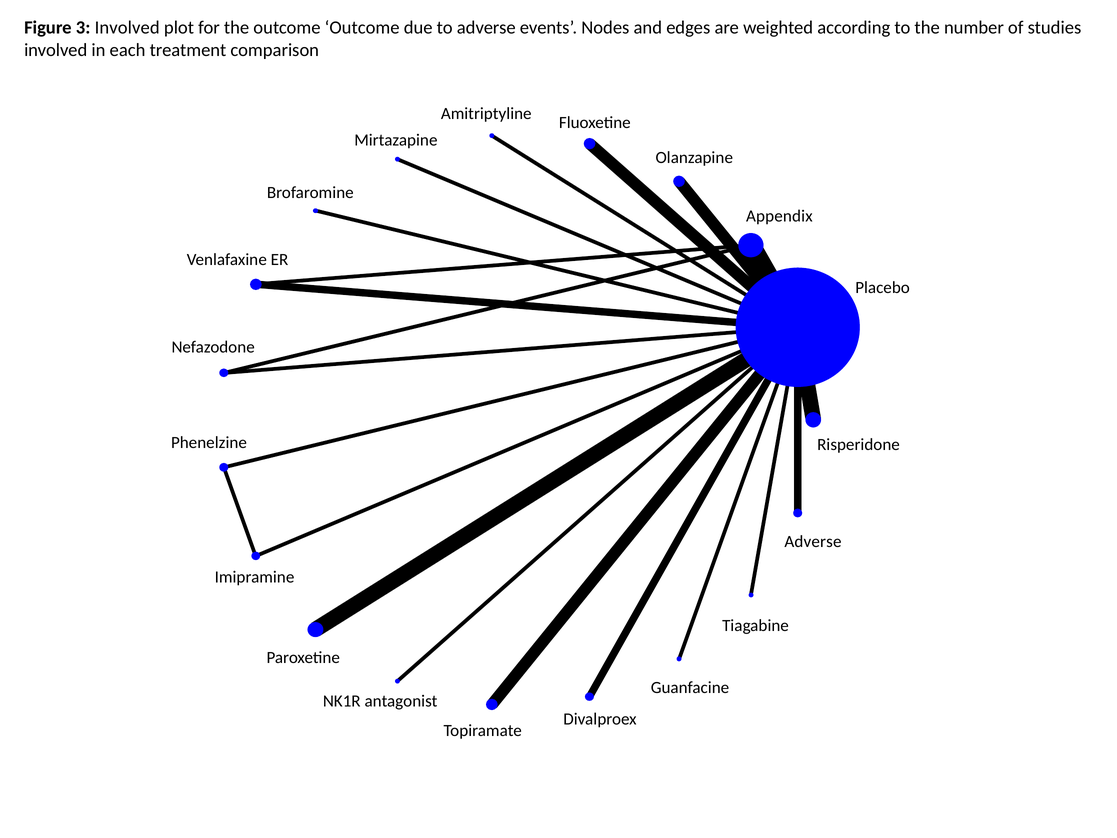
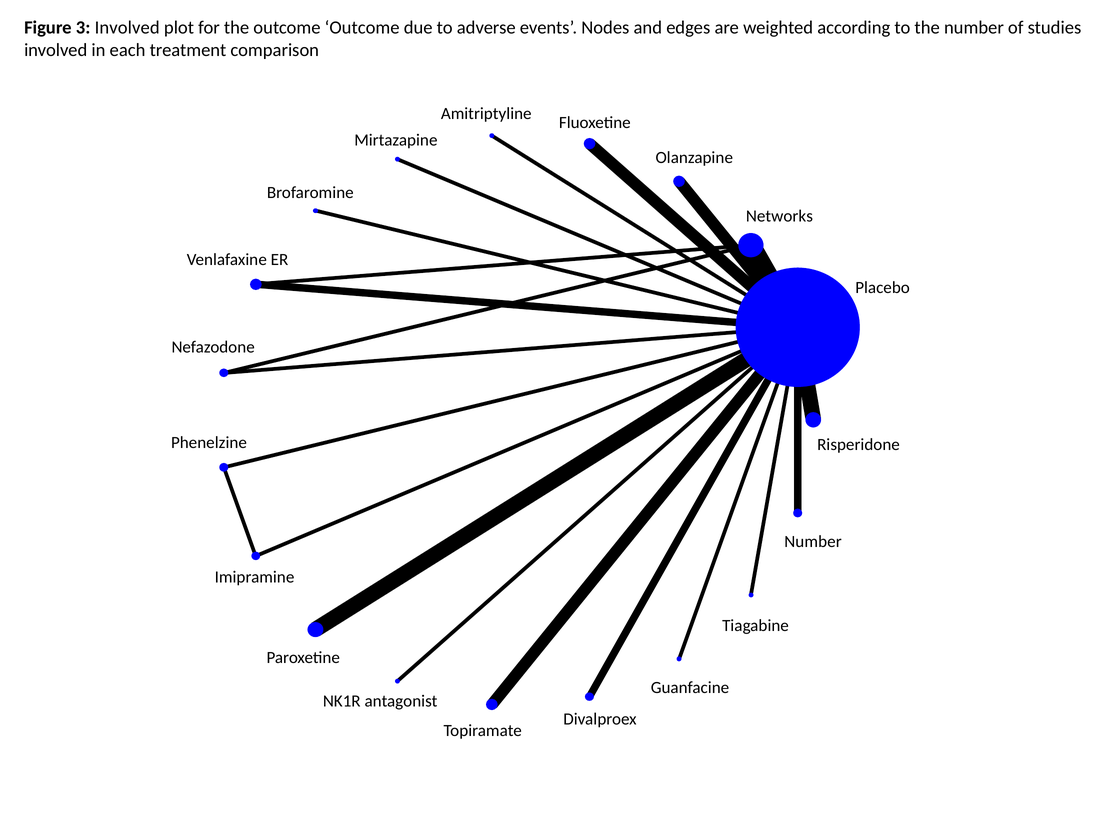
Appendix: Appendix -> Networks
Adverse at (813, 542): Adverse -> Number
